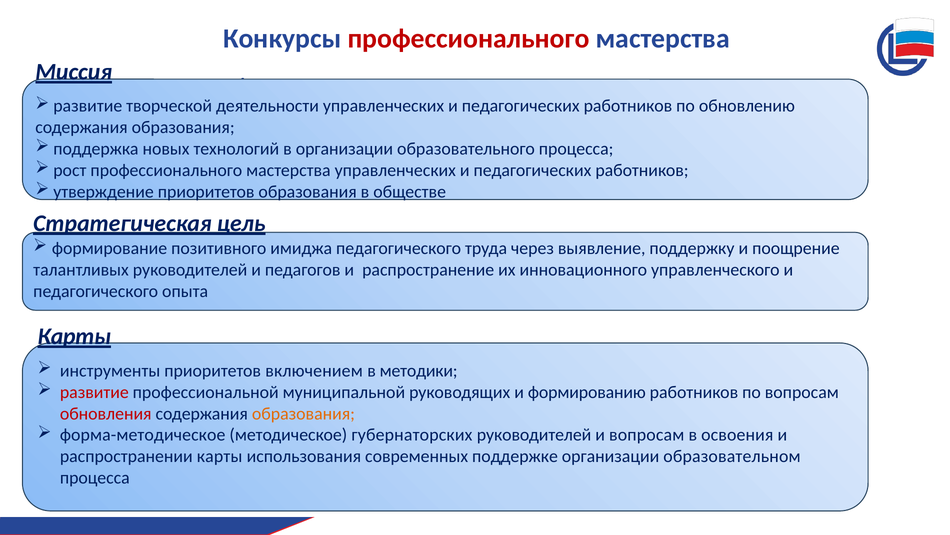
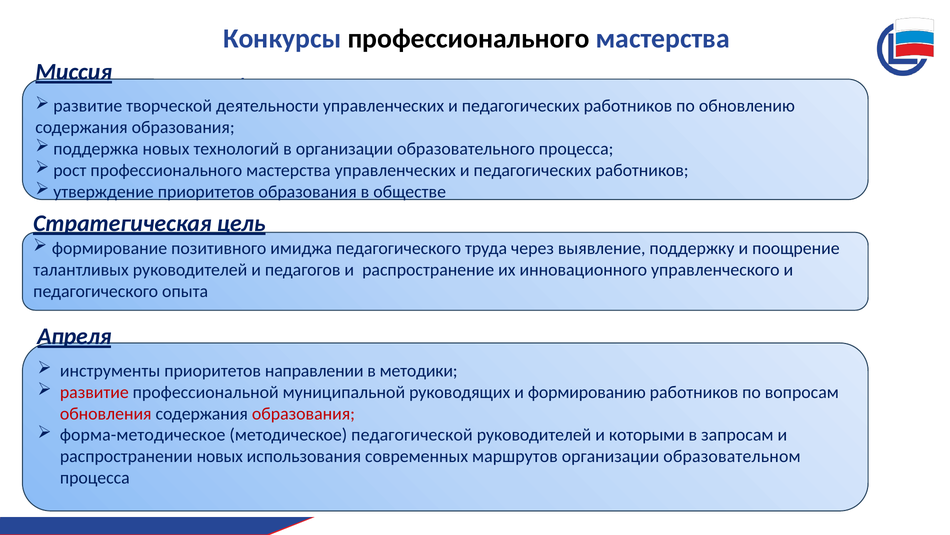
профессионального at (469, 38) colour: red -> black
Карты at (74, 336): Карты -> Апреля
включением: включением -> направлении
образования at (303, 413) colour: orange -> red
губернаторских: губернаторских -> педагогической
и вопросам: вопросам -> которыми
освоения: освоения -> запросам
распространении карты: карты -> новых
поддержке: поддержке -> маршрутов
